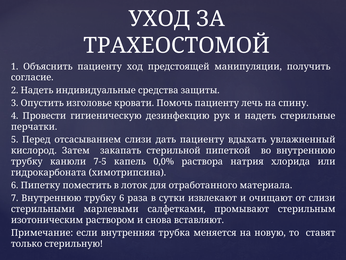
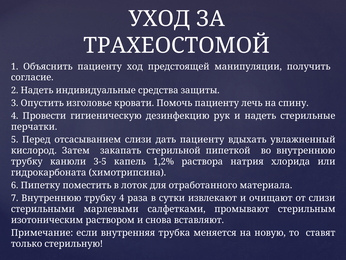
7-5: 7-5 -> 3-5
0,0%: 0,0% -> 1,2%
трубку 6: 6 -> 4
